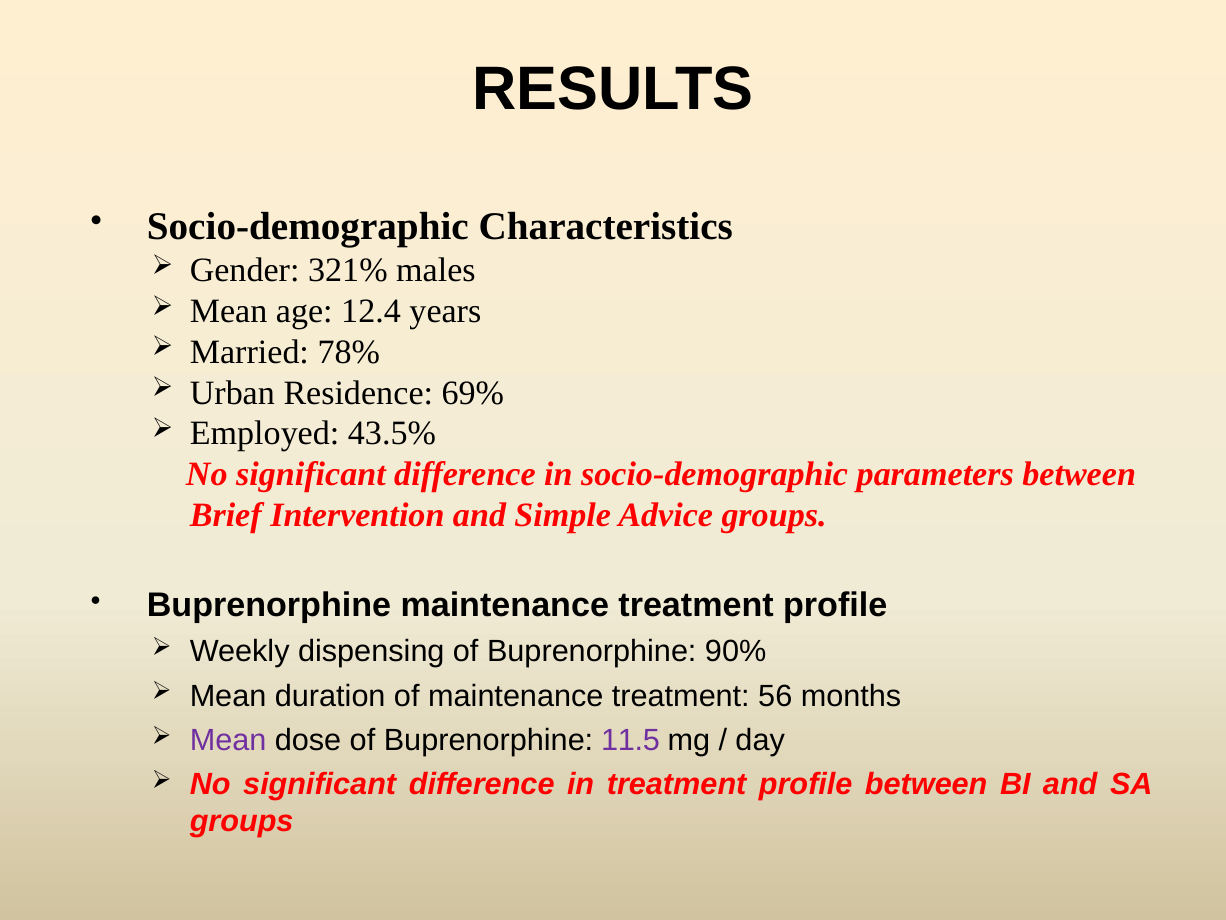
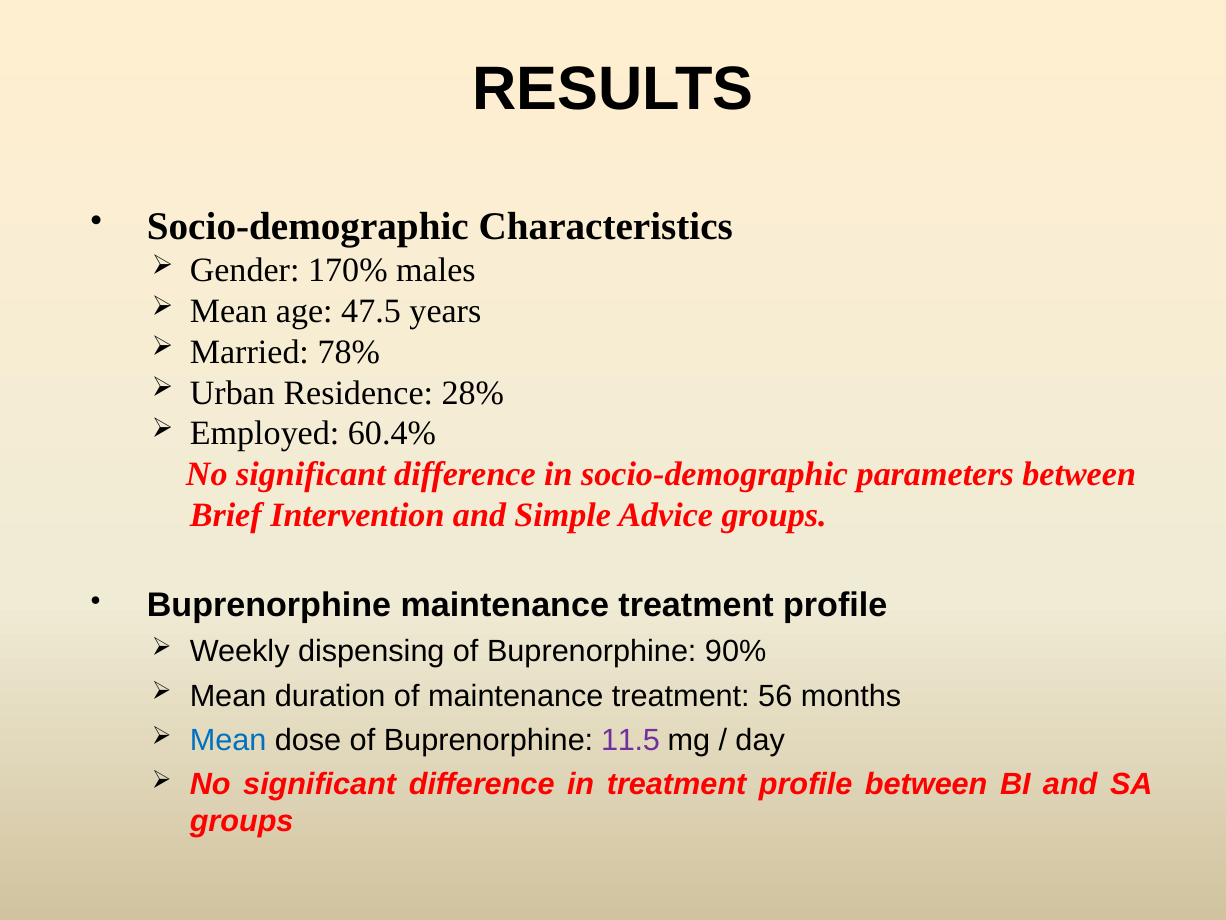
321%: 321% -> 170%
12.4: 12.4 -> 47.5
69%: 69% -> 28%
43.5%: 43.5% -> 60.4%
Mean at (228, 740) colour: purple -> blue
